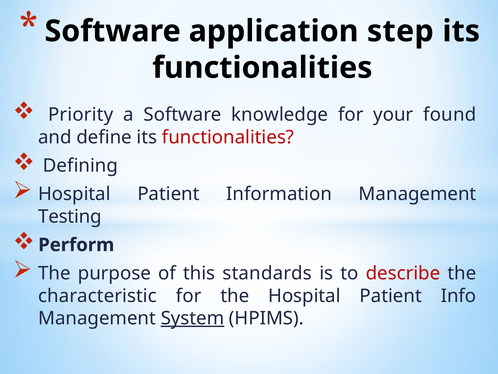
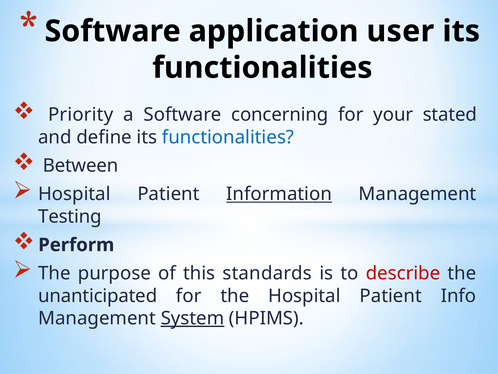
step: step -> user
knowledge: knowledge -> concerning
found: found -> stated
functionalities at (228, 137) colour: red -> blue
Defining: Defining -> Between
Information underline: none -> present
characteristic: characteristic -> unanticipated
